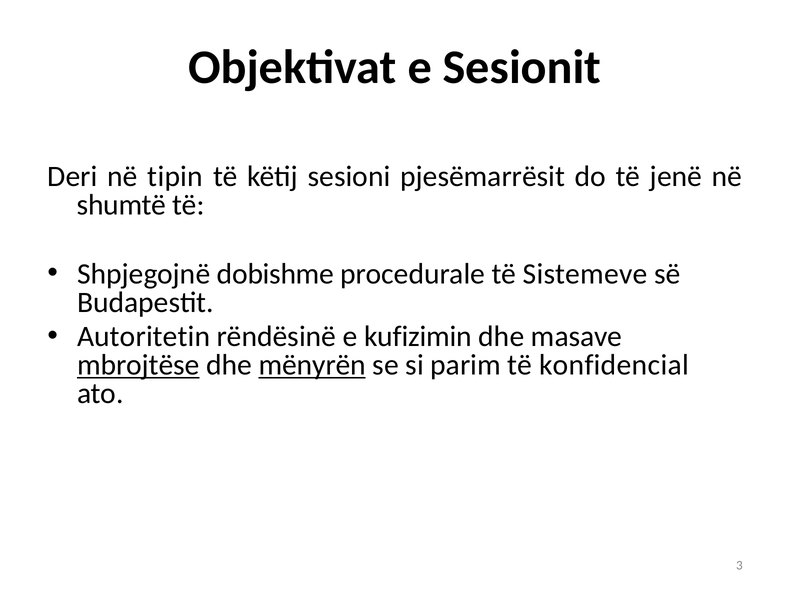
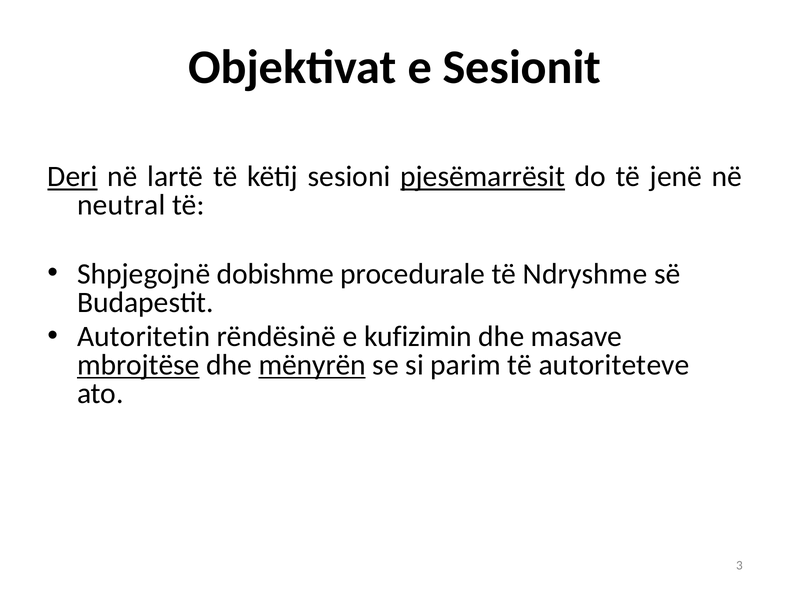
Deri underline: none -> present
tipin: tipin -> lartë
pjesëmarrësit underline: none -> present
shumtë: shumtë -> neutral
Sistemeve: Sistemeve -> Ndryshme
konfidencial: konfidencial -> autoriteteve
